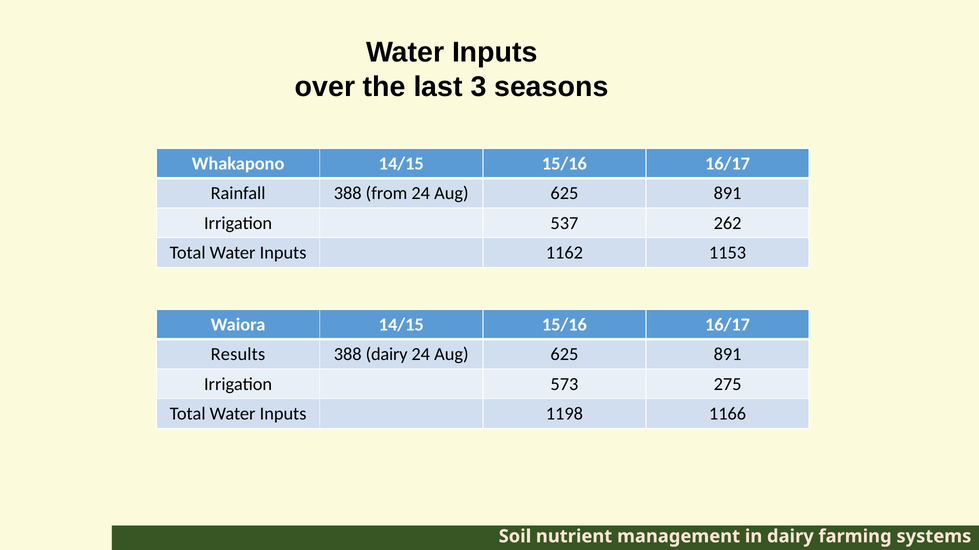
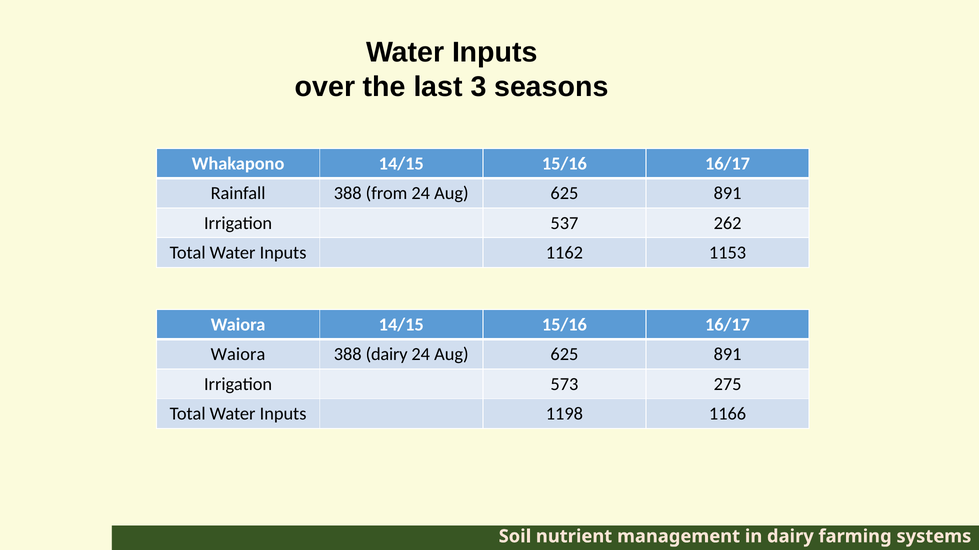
Results at (238, 355): Results -> Waiora
